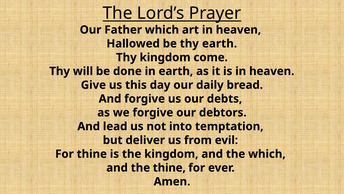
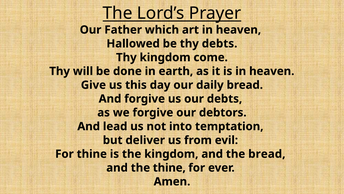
thy earth: earth -> debts
the which: which -> bread
